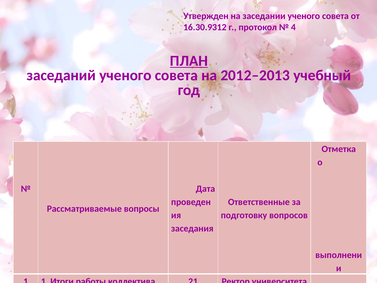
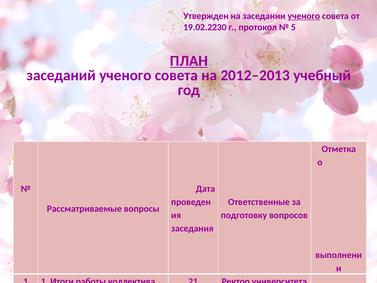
ученого at (304, 16) underline: none -> present
16.30.9312: 16.30.9312 -> 19.02.2230
4: 4 -> 5
